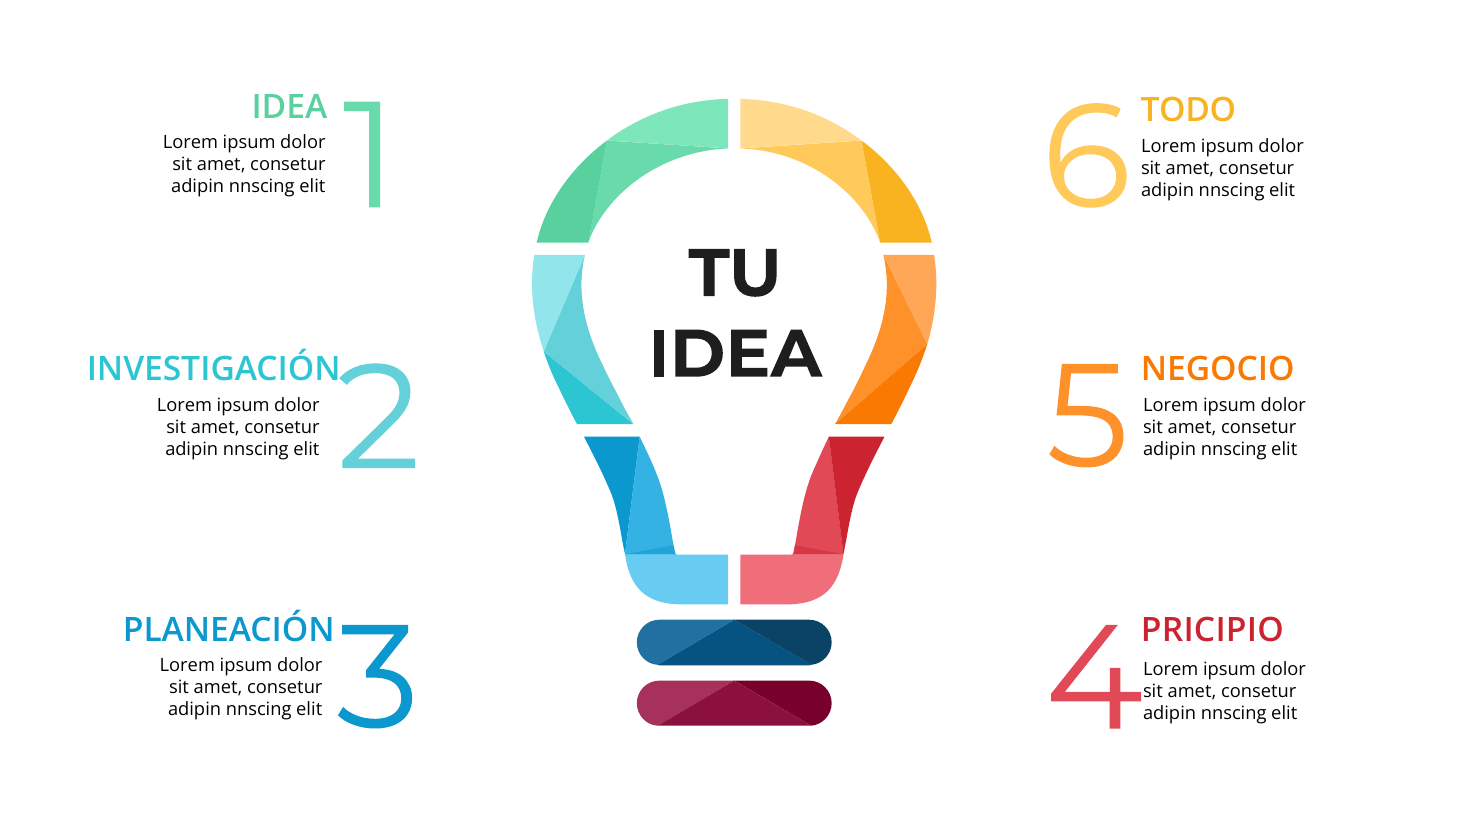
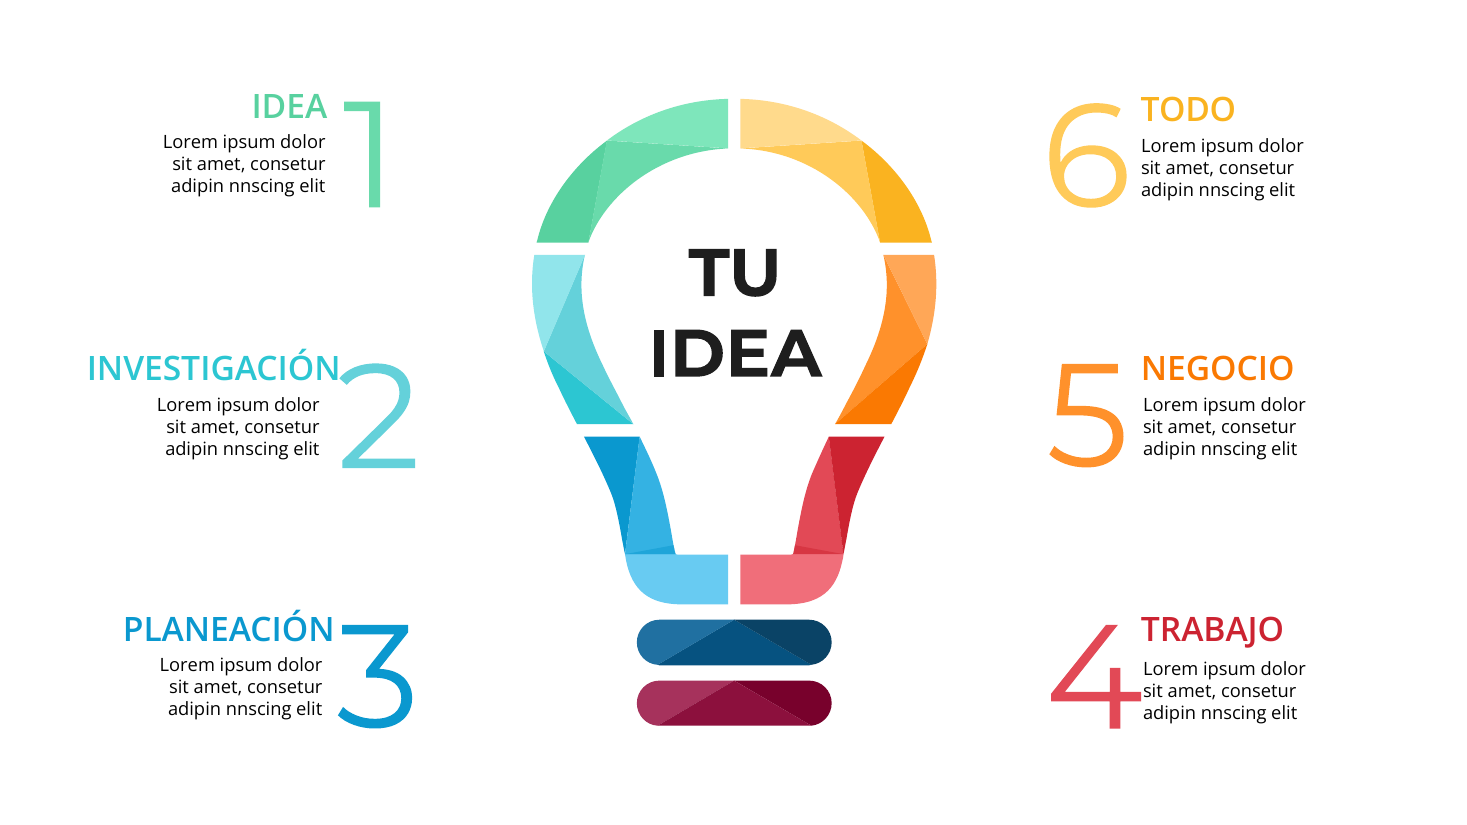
PRICIPIO: PRICIPIO -> TRABAJO
